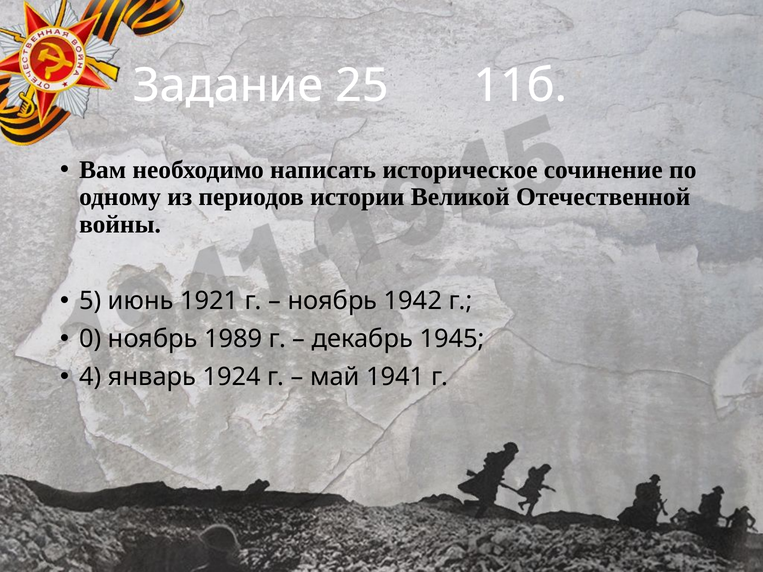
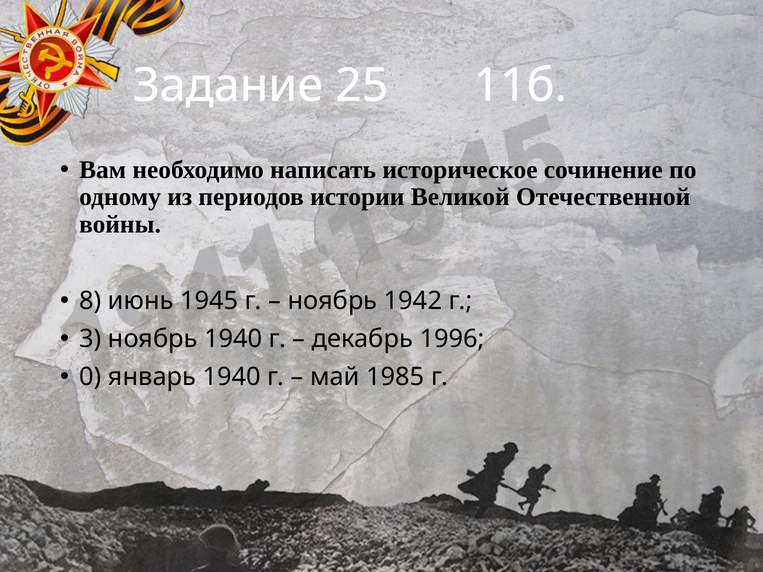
5: 5 -> 8
1921: 1921 -> 1945
0: 0 -> 3
ноябрь 1989: 1989 -> 1940
1945: 1945 -> 1996
4: 4 -> 0
январь 1924: 1924 -> 1940
1941: 1941 -> 1985
